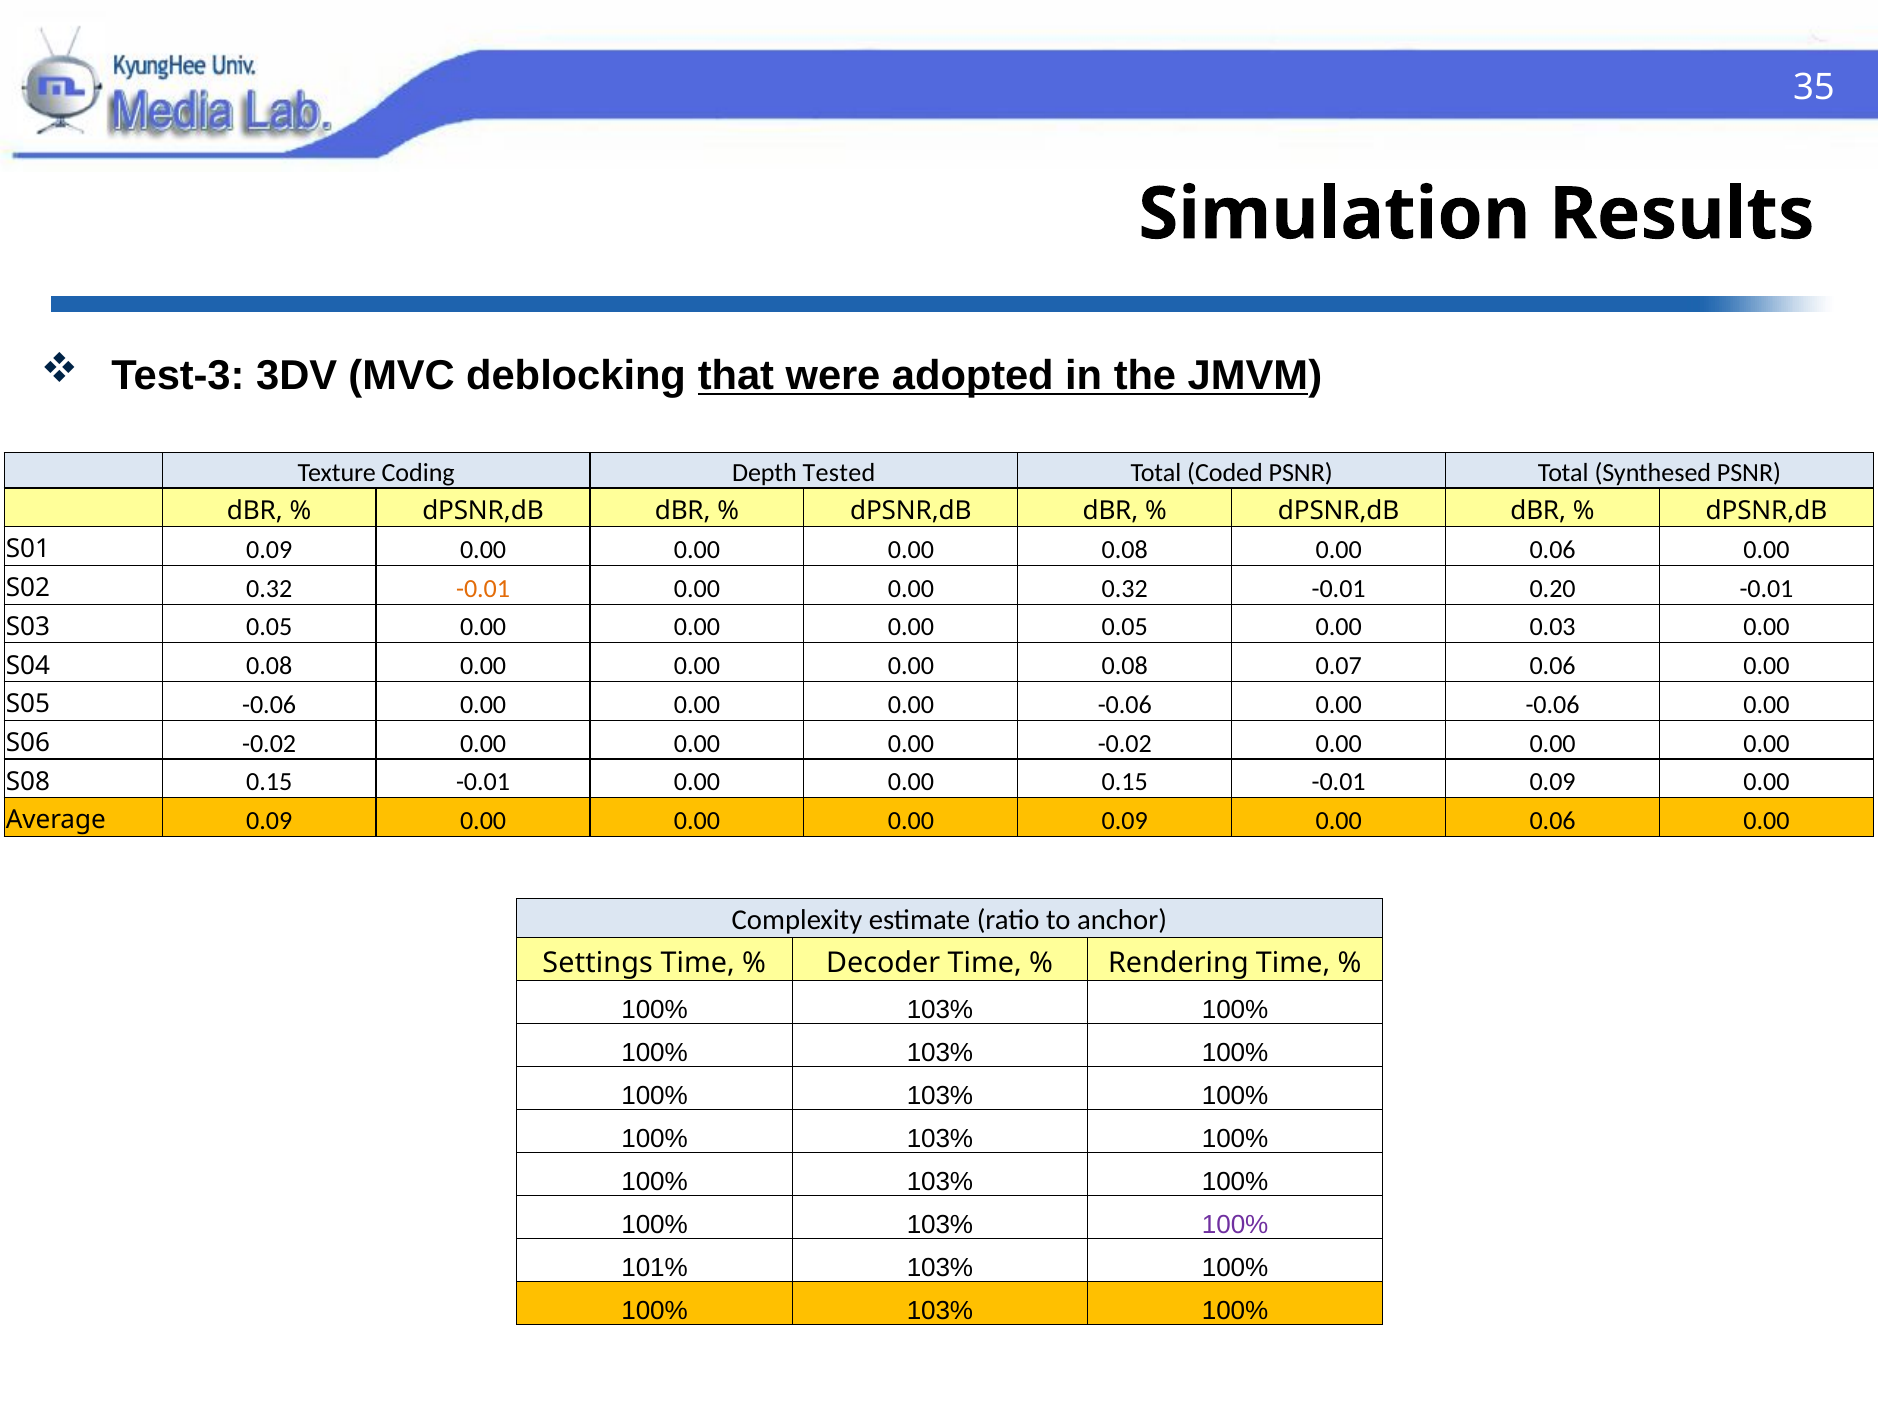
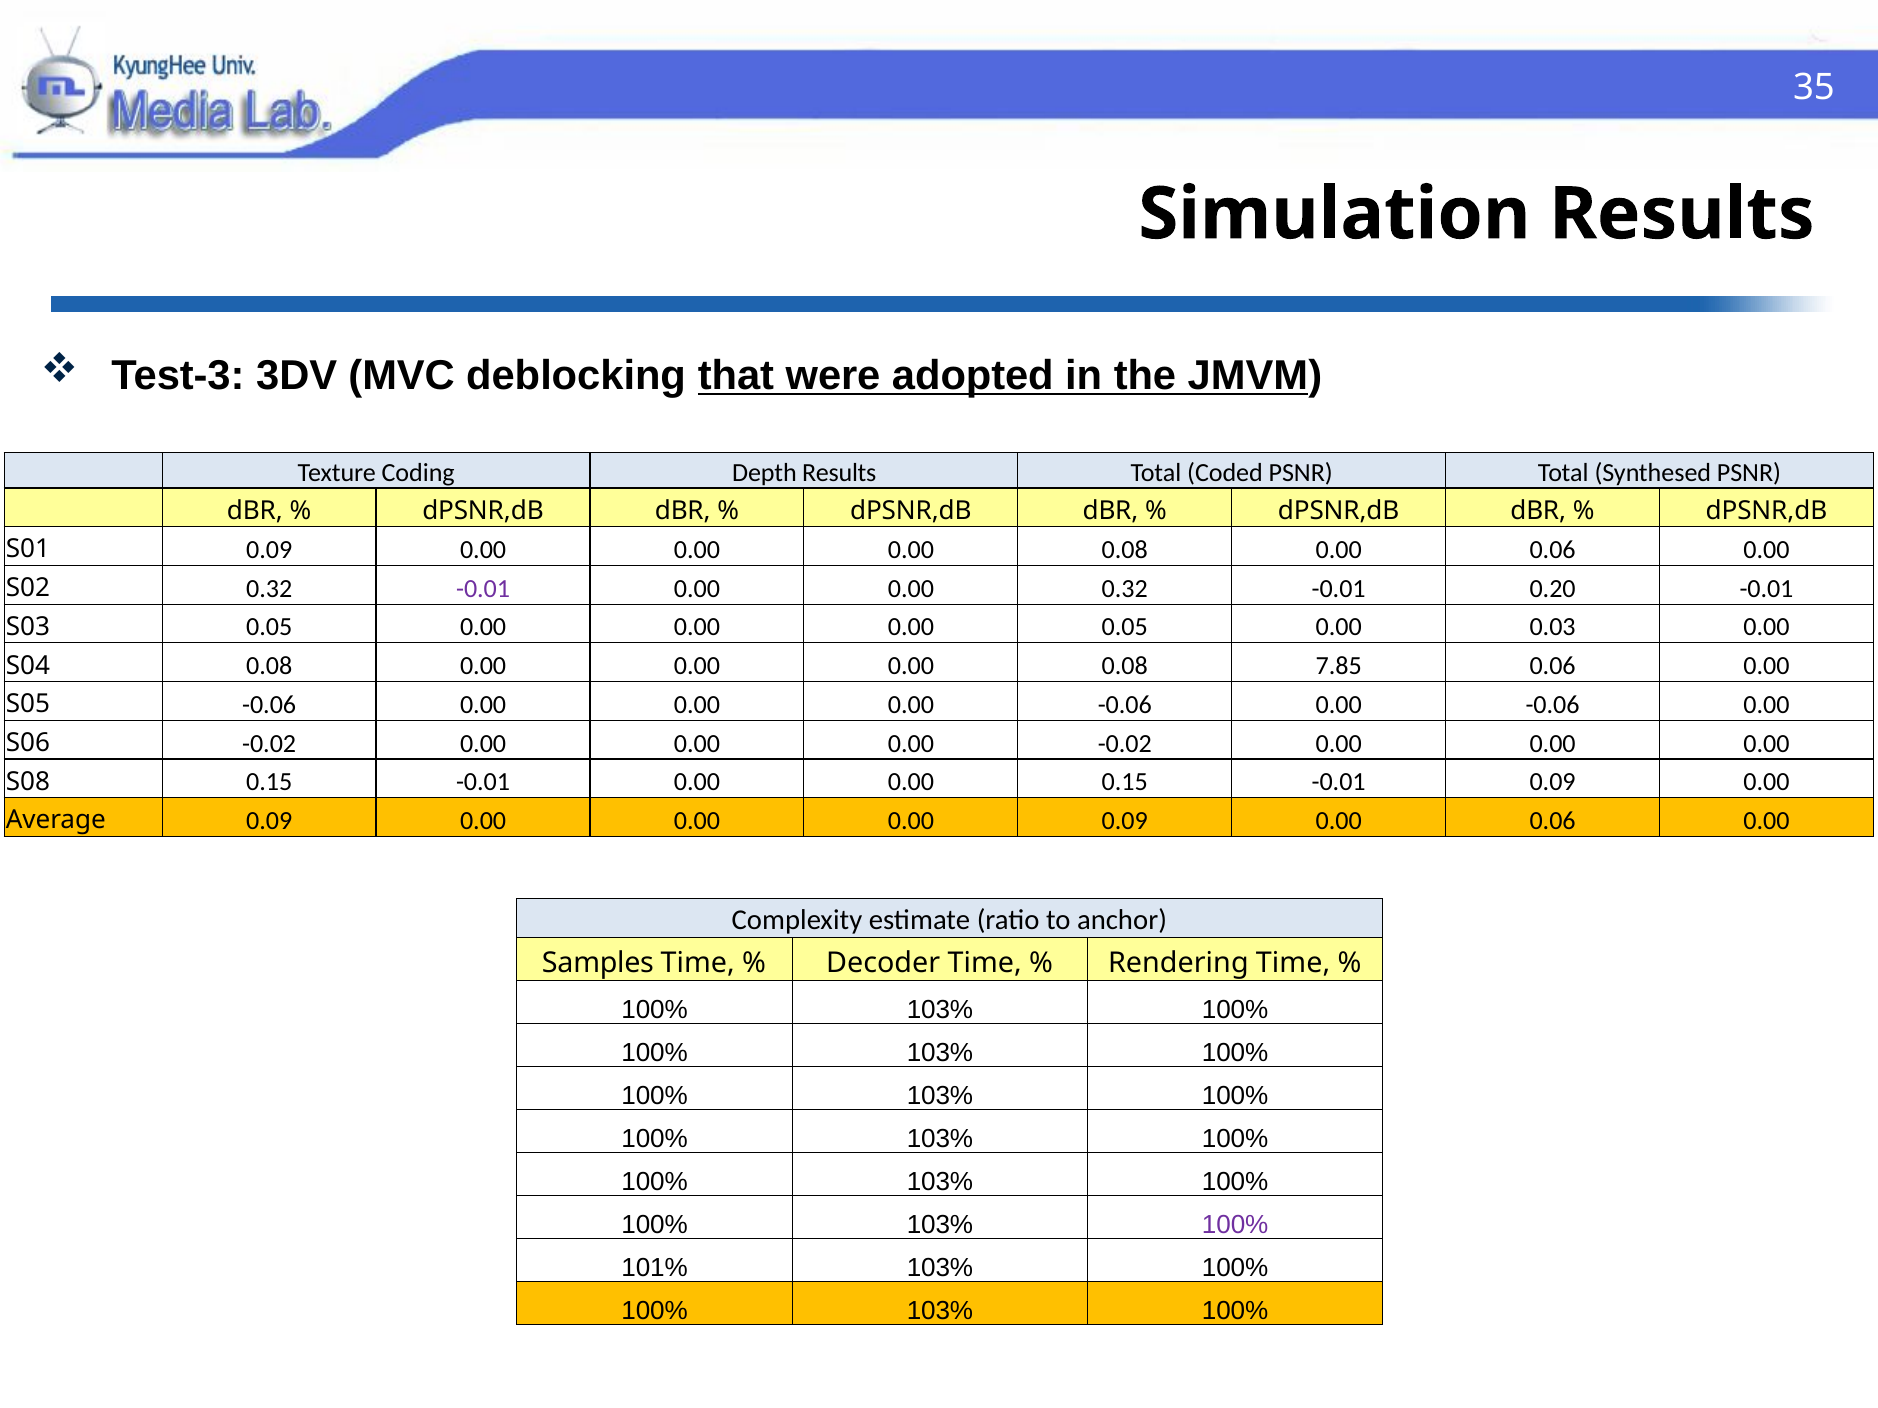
Depth Tested: Tested -> Results
-0.01 at (483, 589) colour: orange -> purple
0.07: 0.07 -> 7.85
Settings: Settings -> Samples
